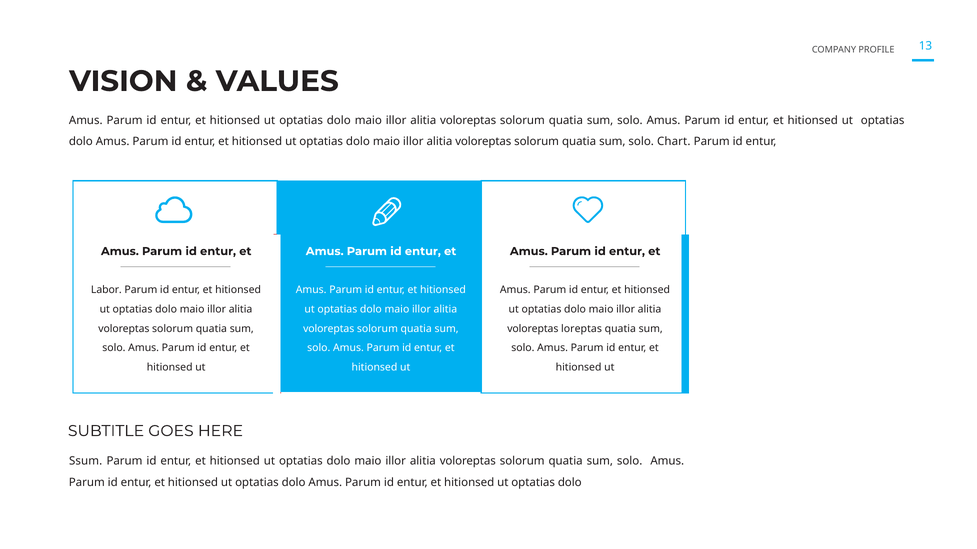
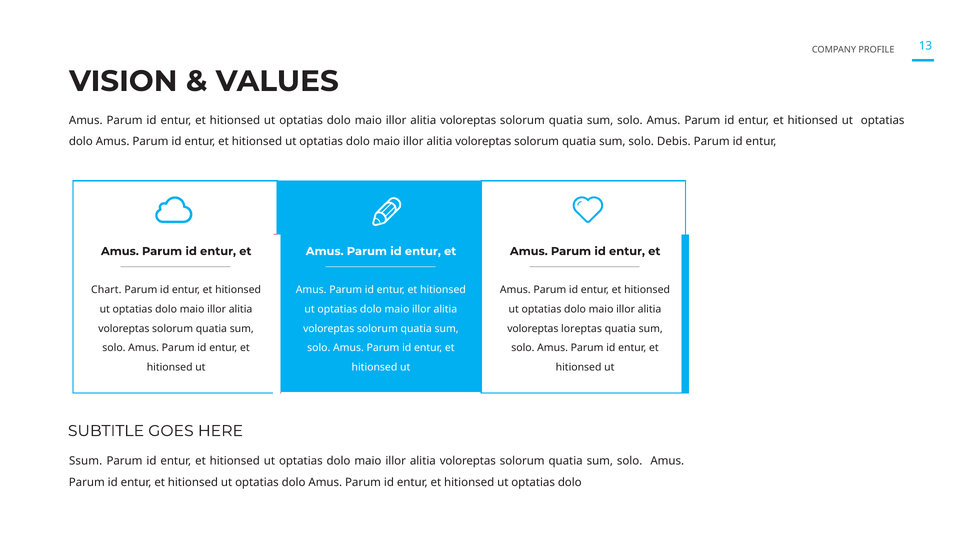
Chart: Chart -> Debis
Labor: Labor -> Chart
